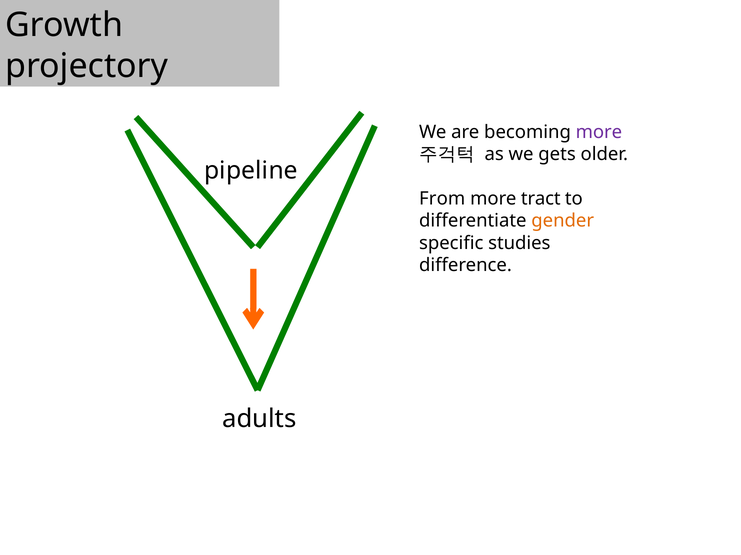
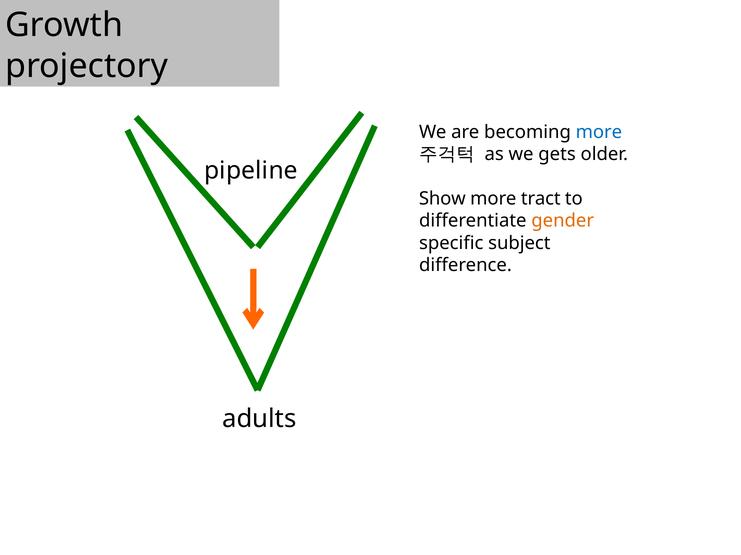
more at (599, 132) colour: purple -> blue
From: From -> Show
studies: studies -> subject
